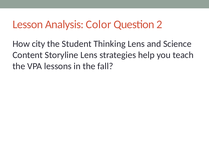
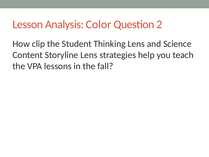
city: city -> clip
